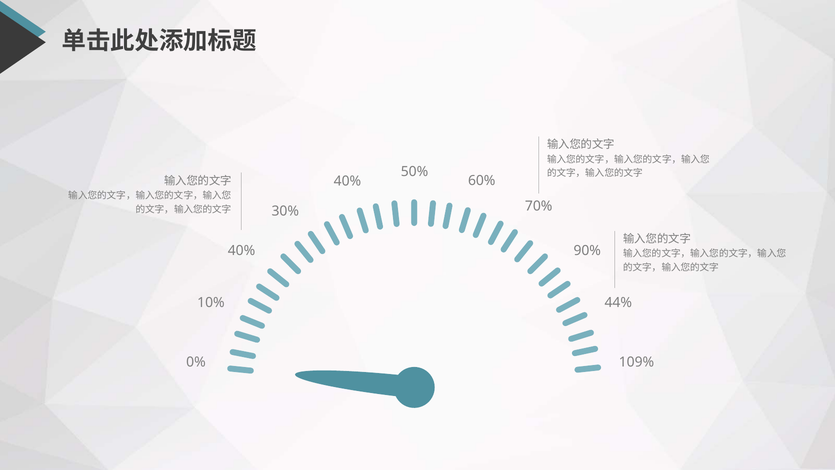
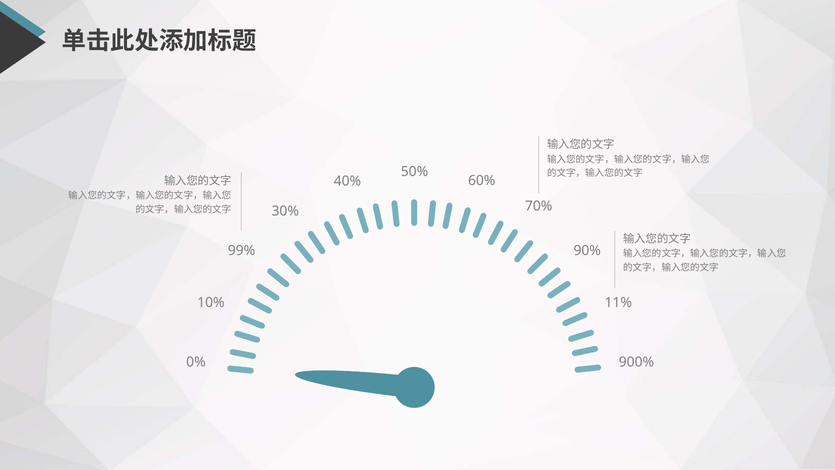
40% at (241, 251): 40% -> 99%
44%: 44% -> 11%
109%: 109% -> 900%
